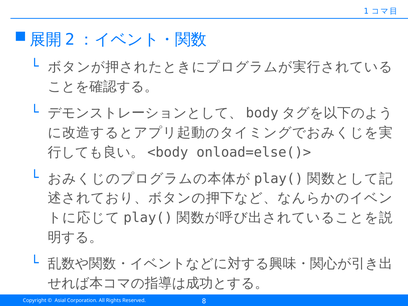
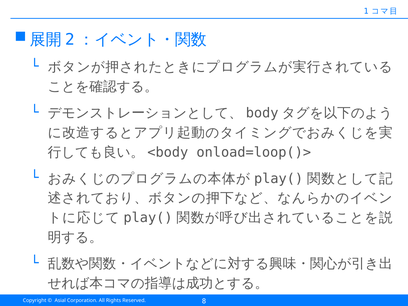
onload=else()>: onload=else()> -> onload=loop()>
